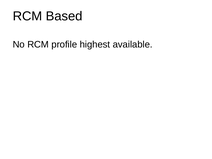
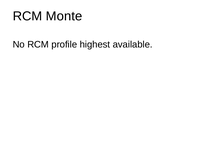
Based: Based -> Monte
